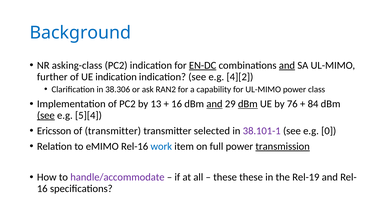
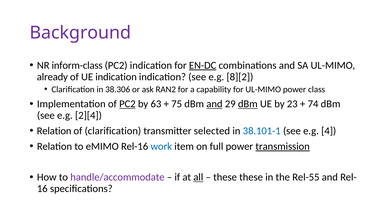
Background colour: blue -> purple
asking-class: asking-class -> inform-class
and at (287, 65) underline: present -> none
further: further -> already
4][2: 4][2 -> 8][2
PC2 at (127, 104) underline: none -> present
13: 13 -> 63
16 at (177, 104): 16 -> 75
76: 76 -> 23
84: 84 -> 74
see at (46, 115) underline: present -> none
5][4: 5][4 -> 2][4
Ericsson at (54, 131): Ericsson -> Relation
of transmitter: transmitter -> clarification
38.101-1 colour: purple -> blue
0: 0 -> 4
all underline: none -> present
Rel-19: Rel-19 -> Rel-55
